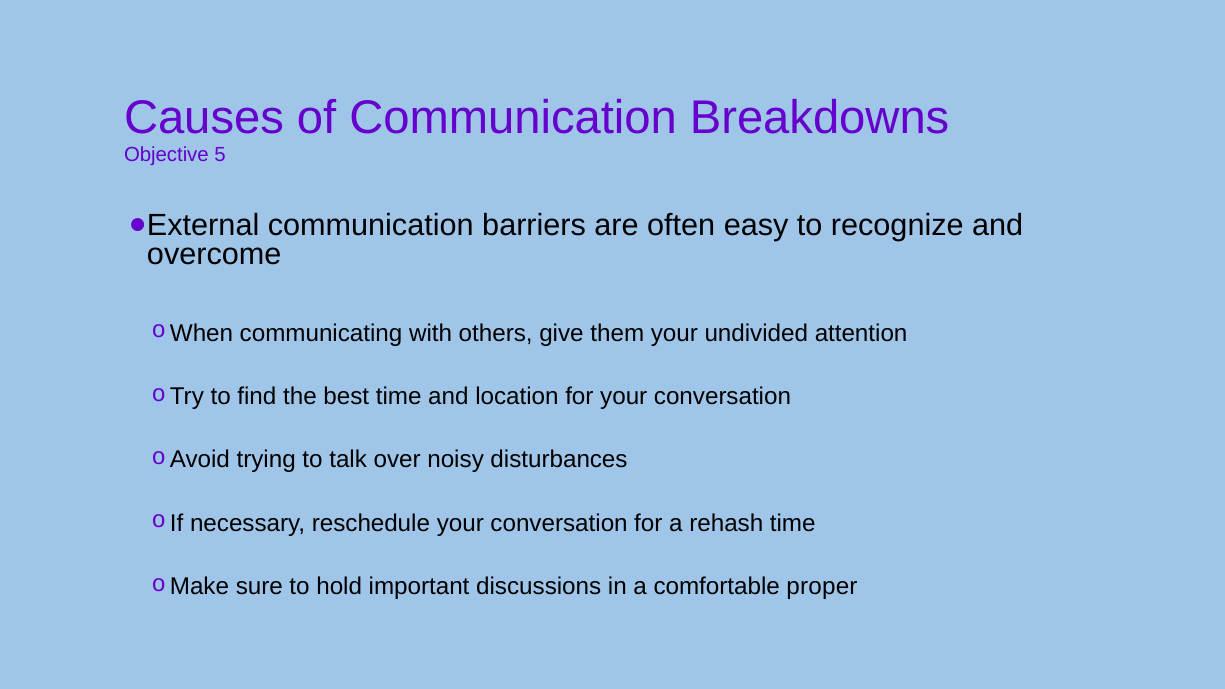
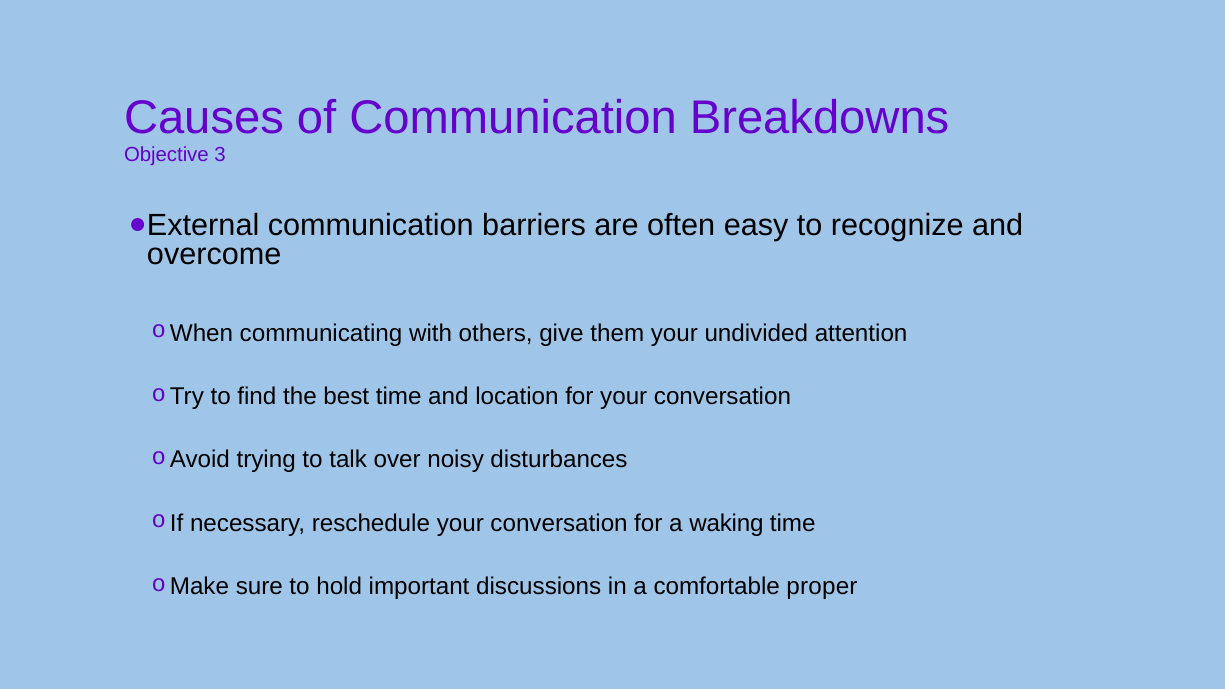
5: 5 -> 3
rehash: rehash -> waking
